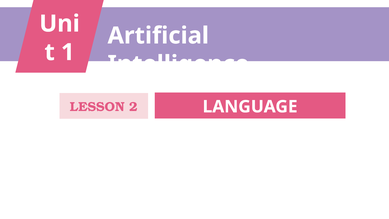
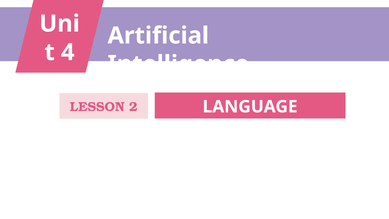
1: 1 -> 4
